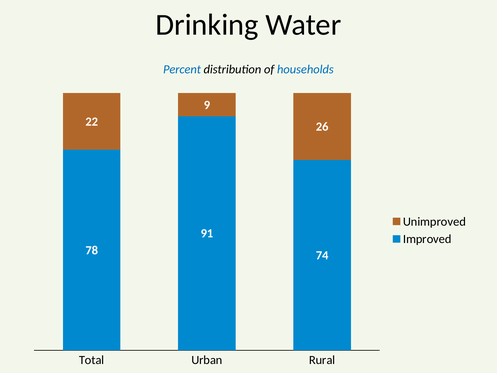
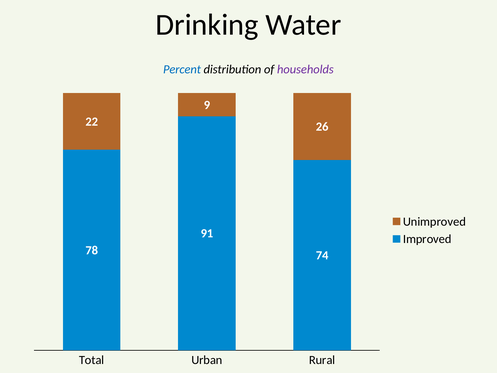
households colour: blue -> purple
